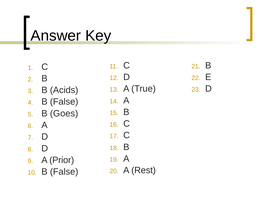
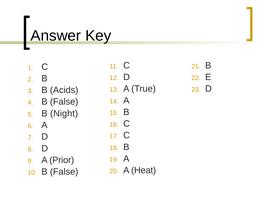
Goes: Goes -> Night
Rest: Rest -> Heat
